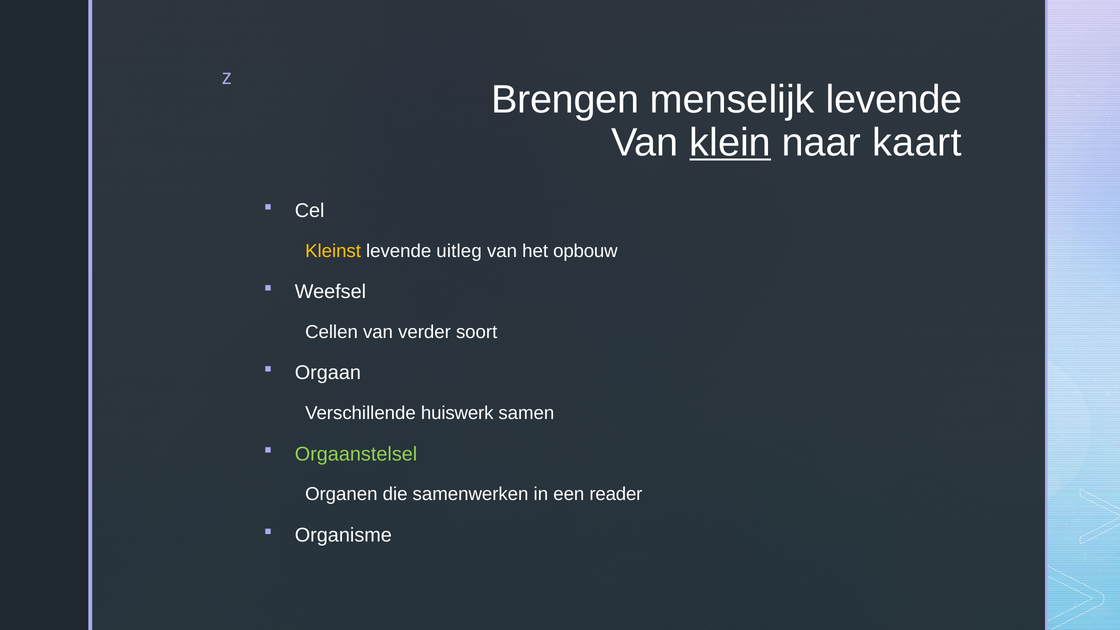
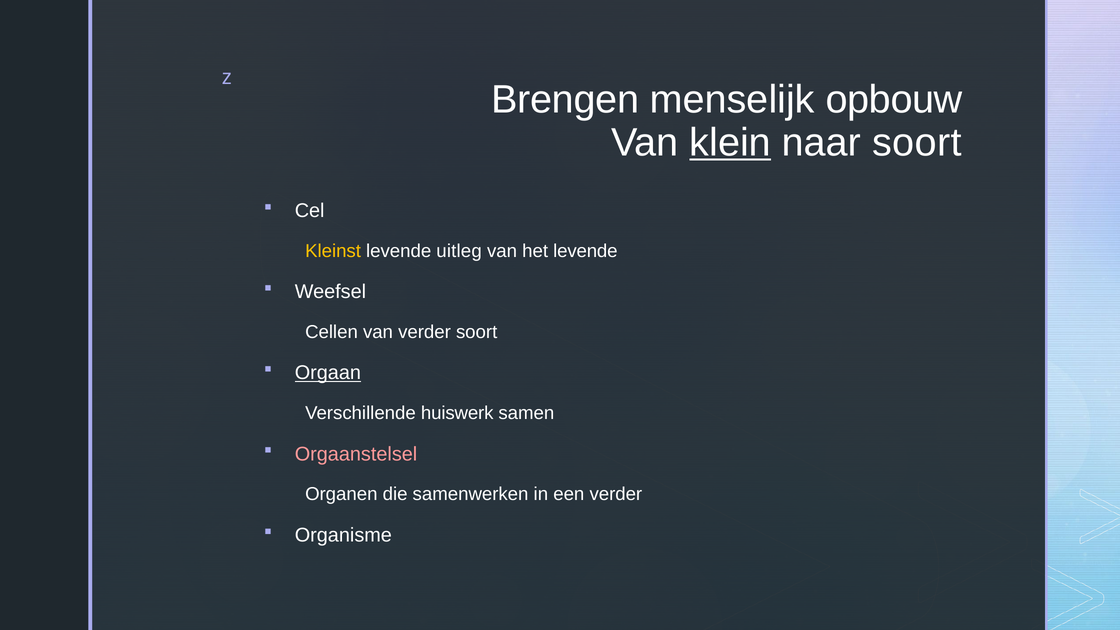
menselijk levende: levende -> opbouw
naar kaart: kaart -> soort
het opbouw: opbouw -> levende
Orgaan underline: none -> present
Orgaanstelsel colour: light green -> pink
een reader: reader -> verder
